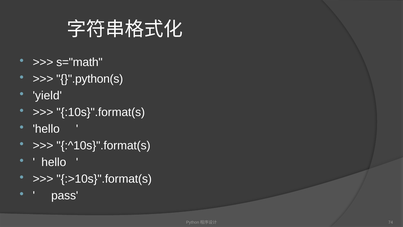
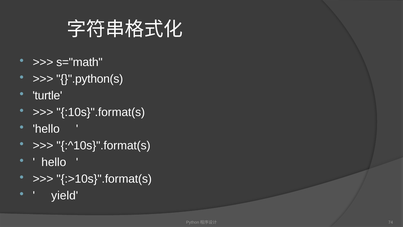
yield: yield -> turtle
pass: pass -> yield
